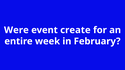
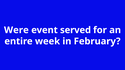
create: create -> served
